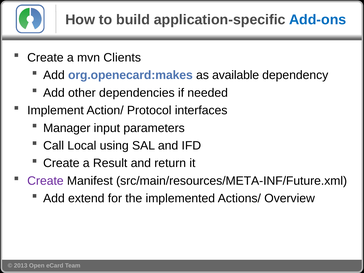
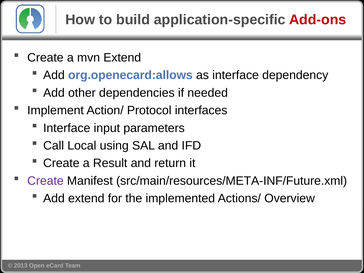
Add-ons colour: blue -> red
mvn Clients: Clients -> Extend
org.openecard:makes: org.openecard:makes -> org.openecard:allows
as available: available -> interface
Manager at (67, 128): Manager -> Interface
